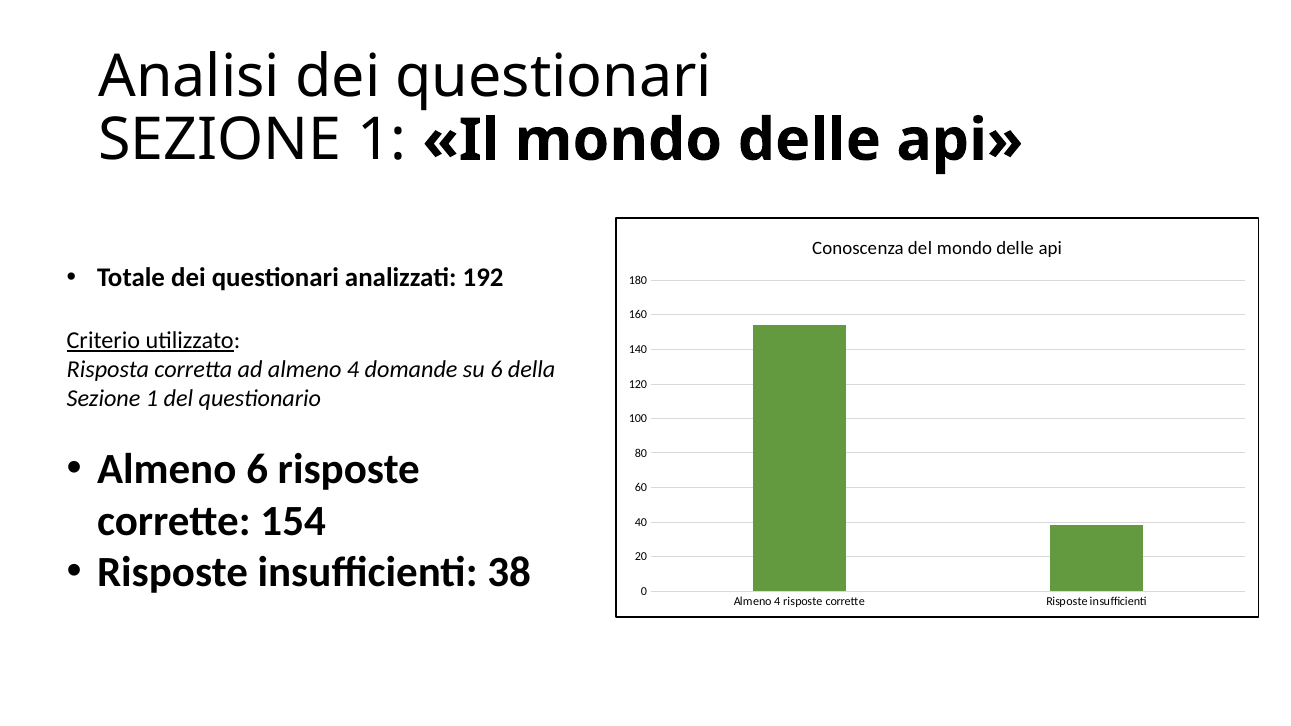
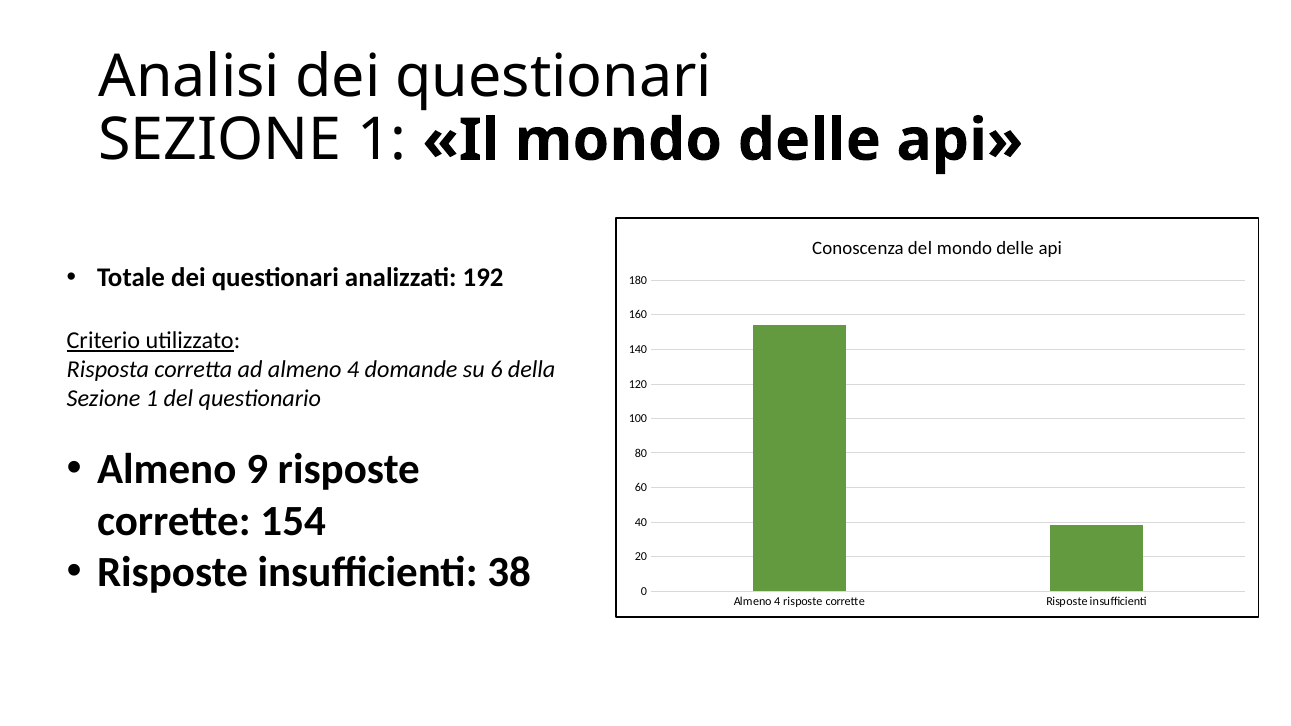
Almeno 6: 6 -> 9
